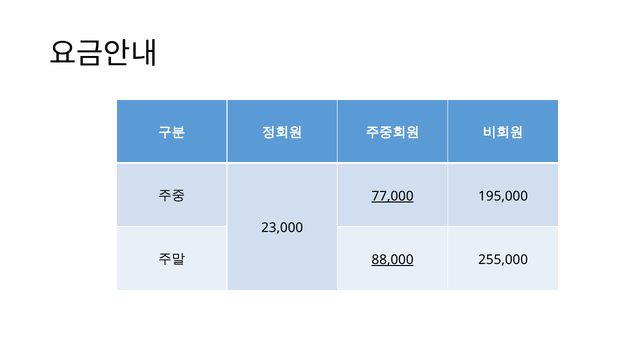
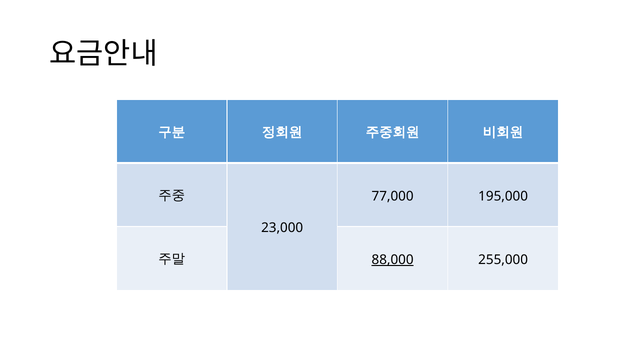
77,000 underline: present -> none
